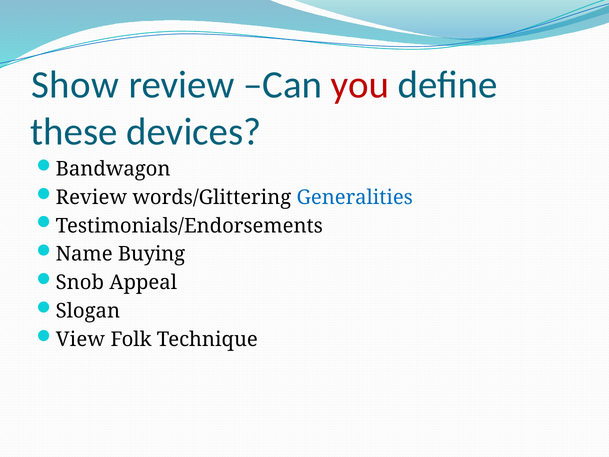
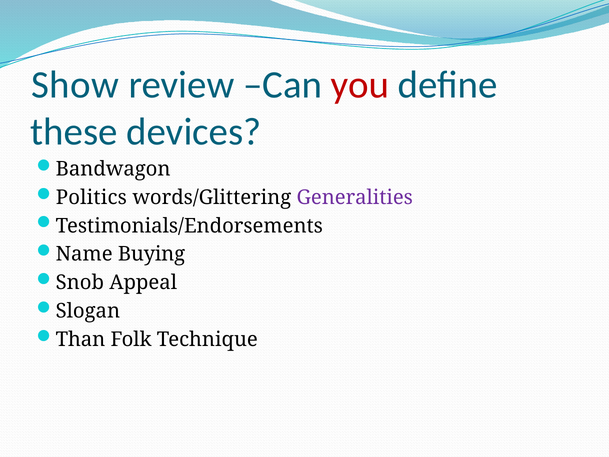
Review at (91, 197): Review -> Politics
Generalities colour: blue -> purple
View: View -> Than
